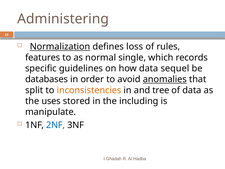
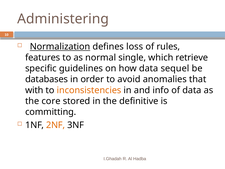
records: records -> retrieve
anomalies underline: present -> none
split: split -> with
tree: tree -> info
uses: uses -> core
including: including -> definitive
manipulate: manipulate -> committing
2NF colour: blue -> orange
